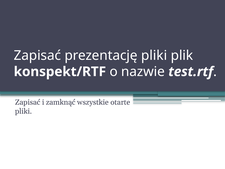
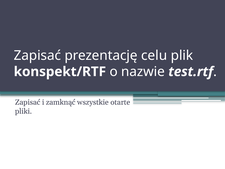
prezentację pliki: pliki -> celu
